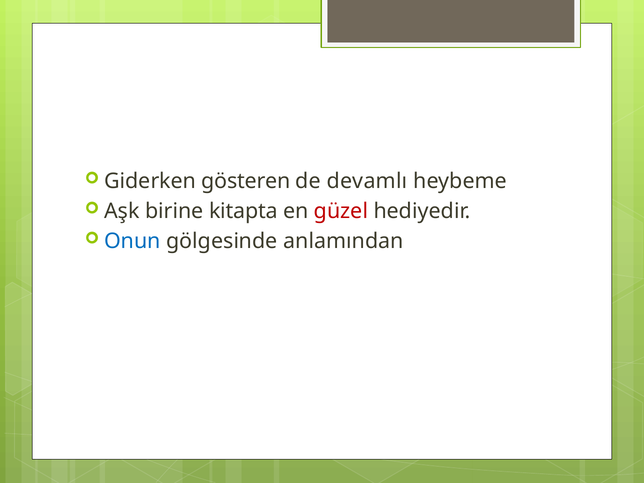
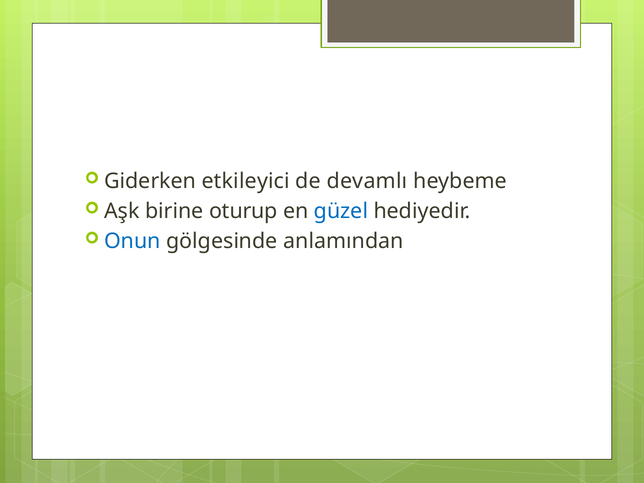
gösteren: gösteren -> etkileyici
kitapta: kitapta -> oturup
güzel colour: red -> blue
